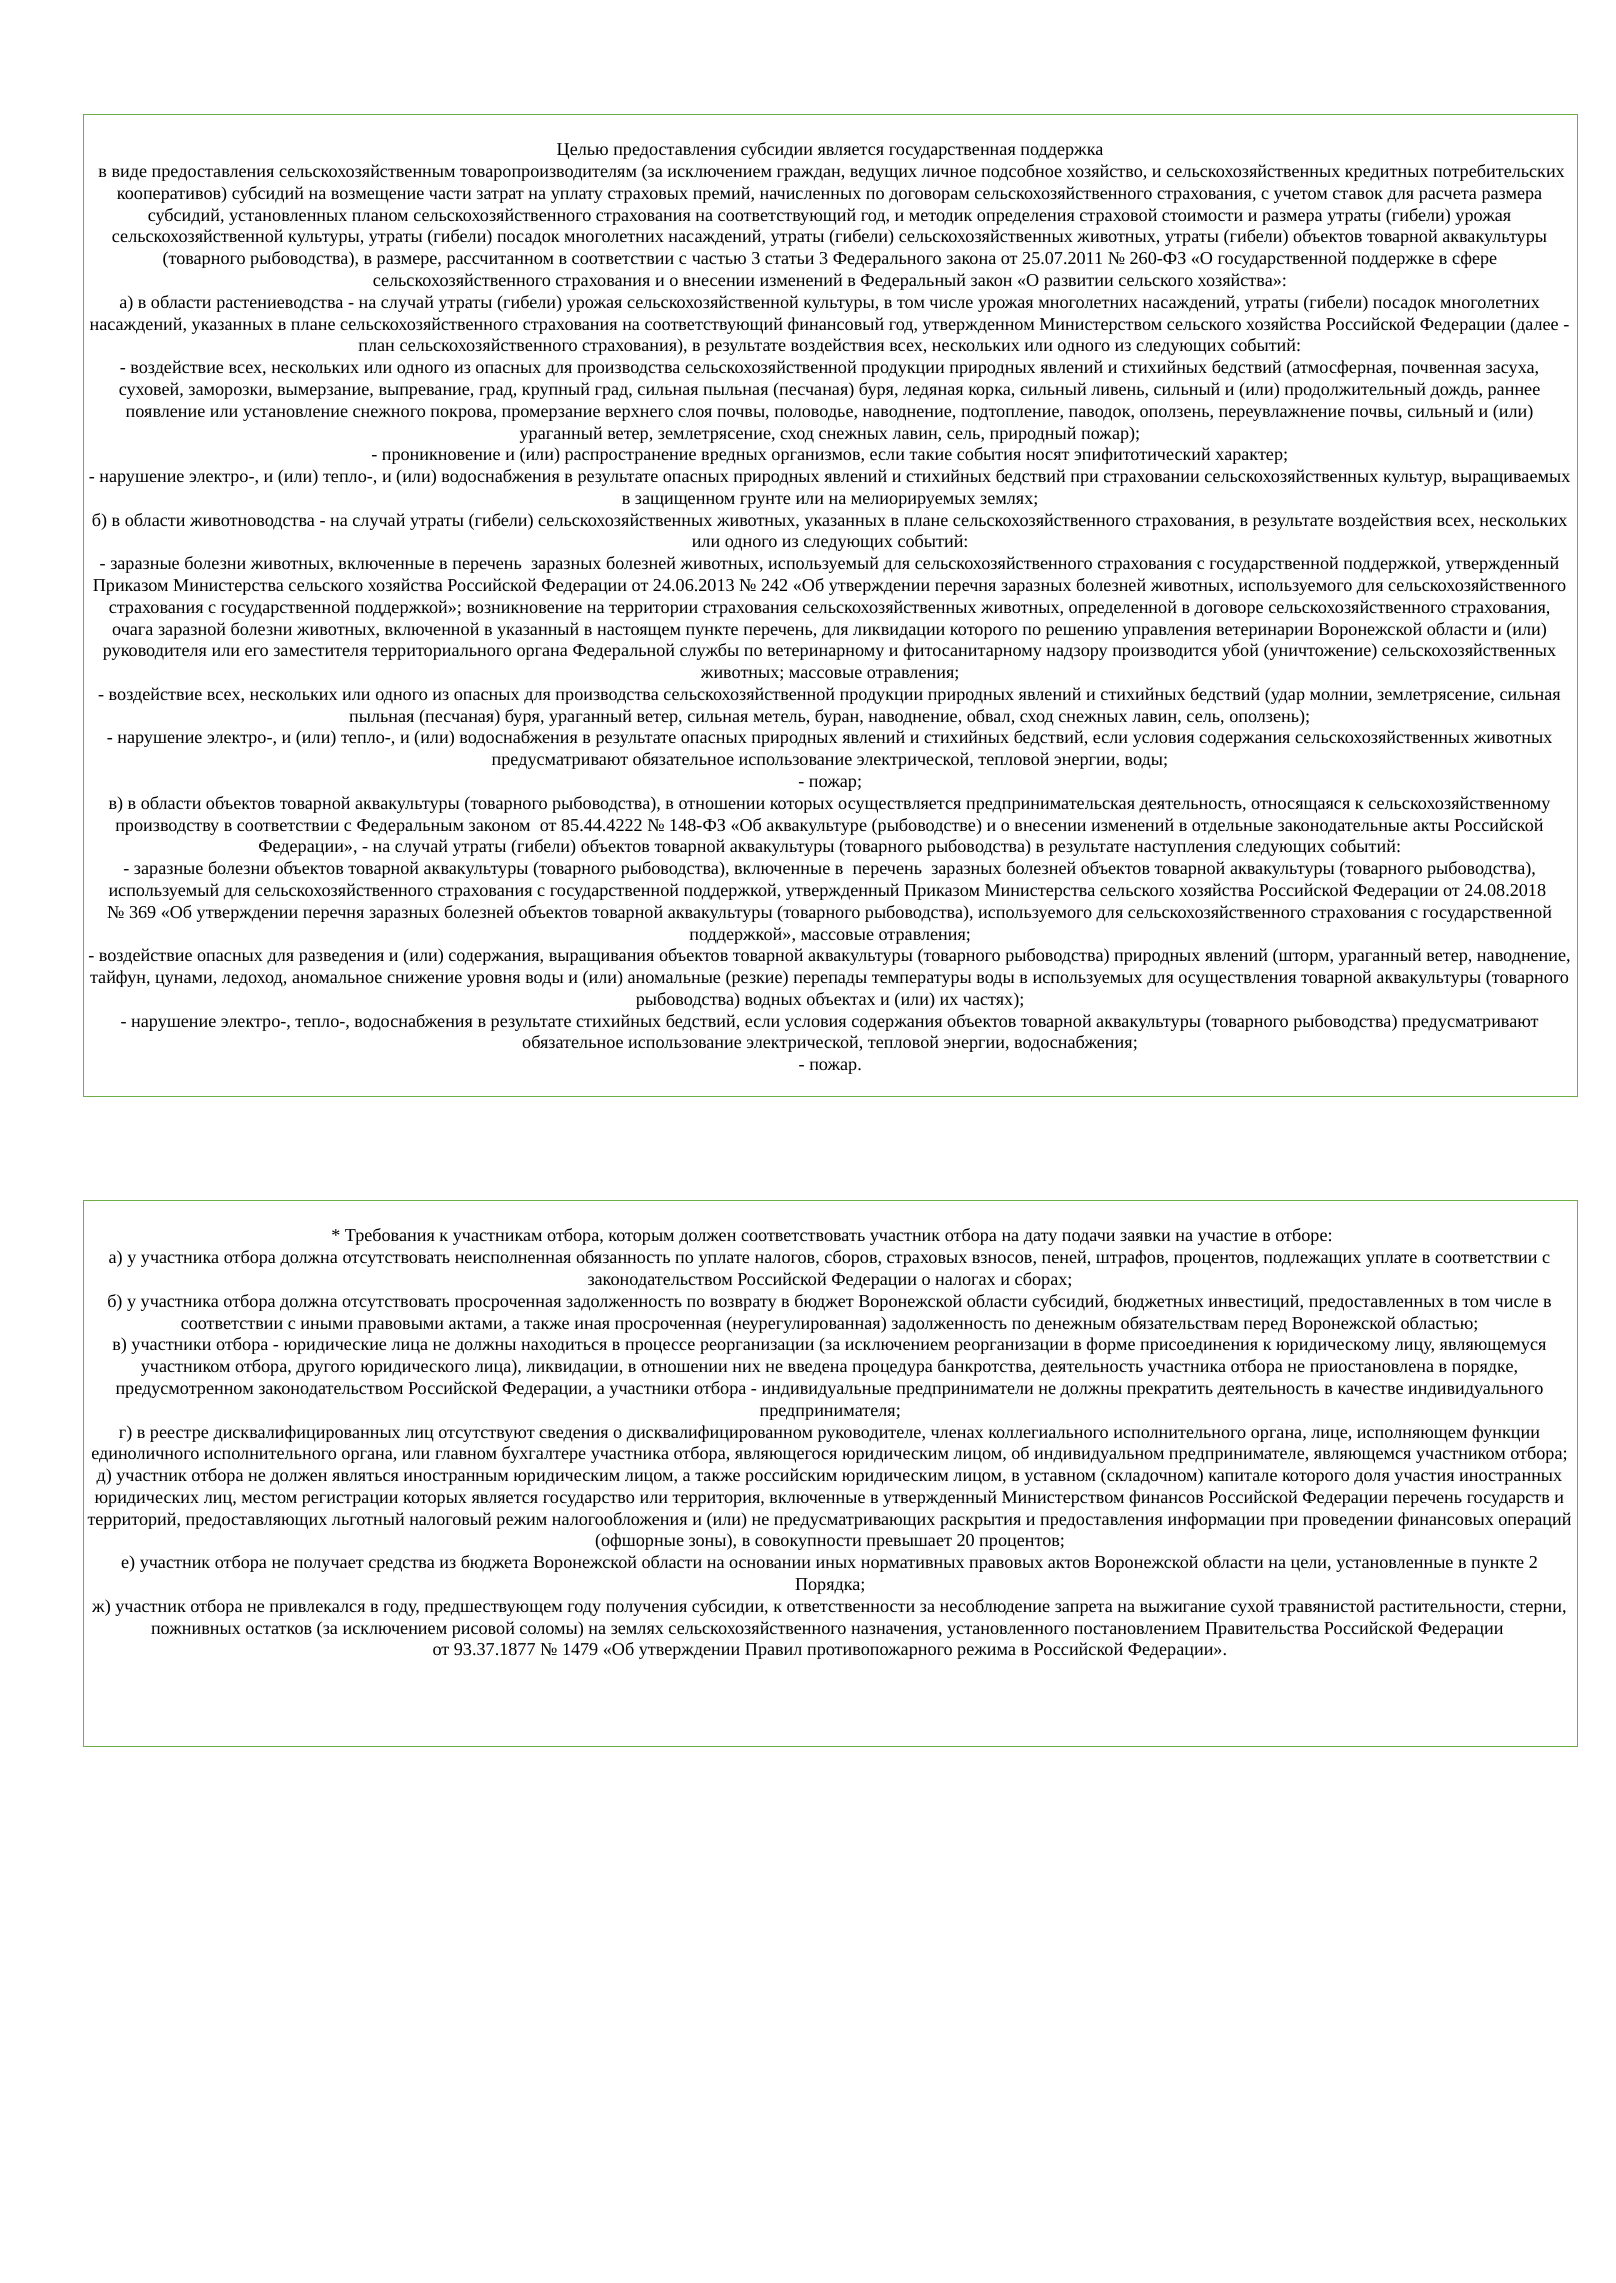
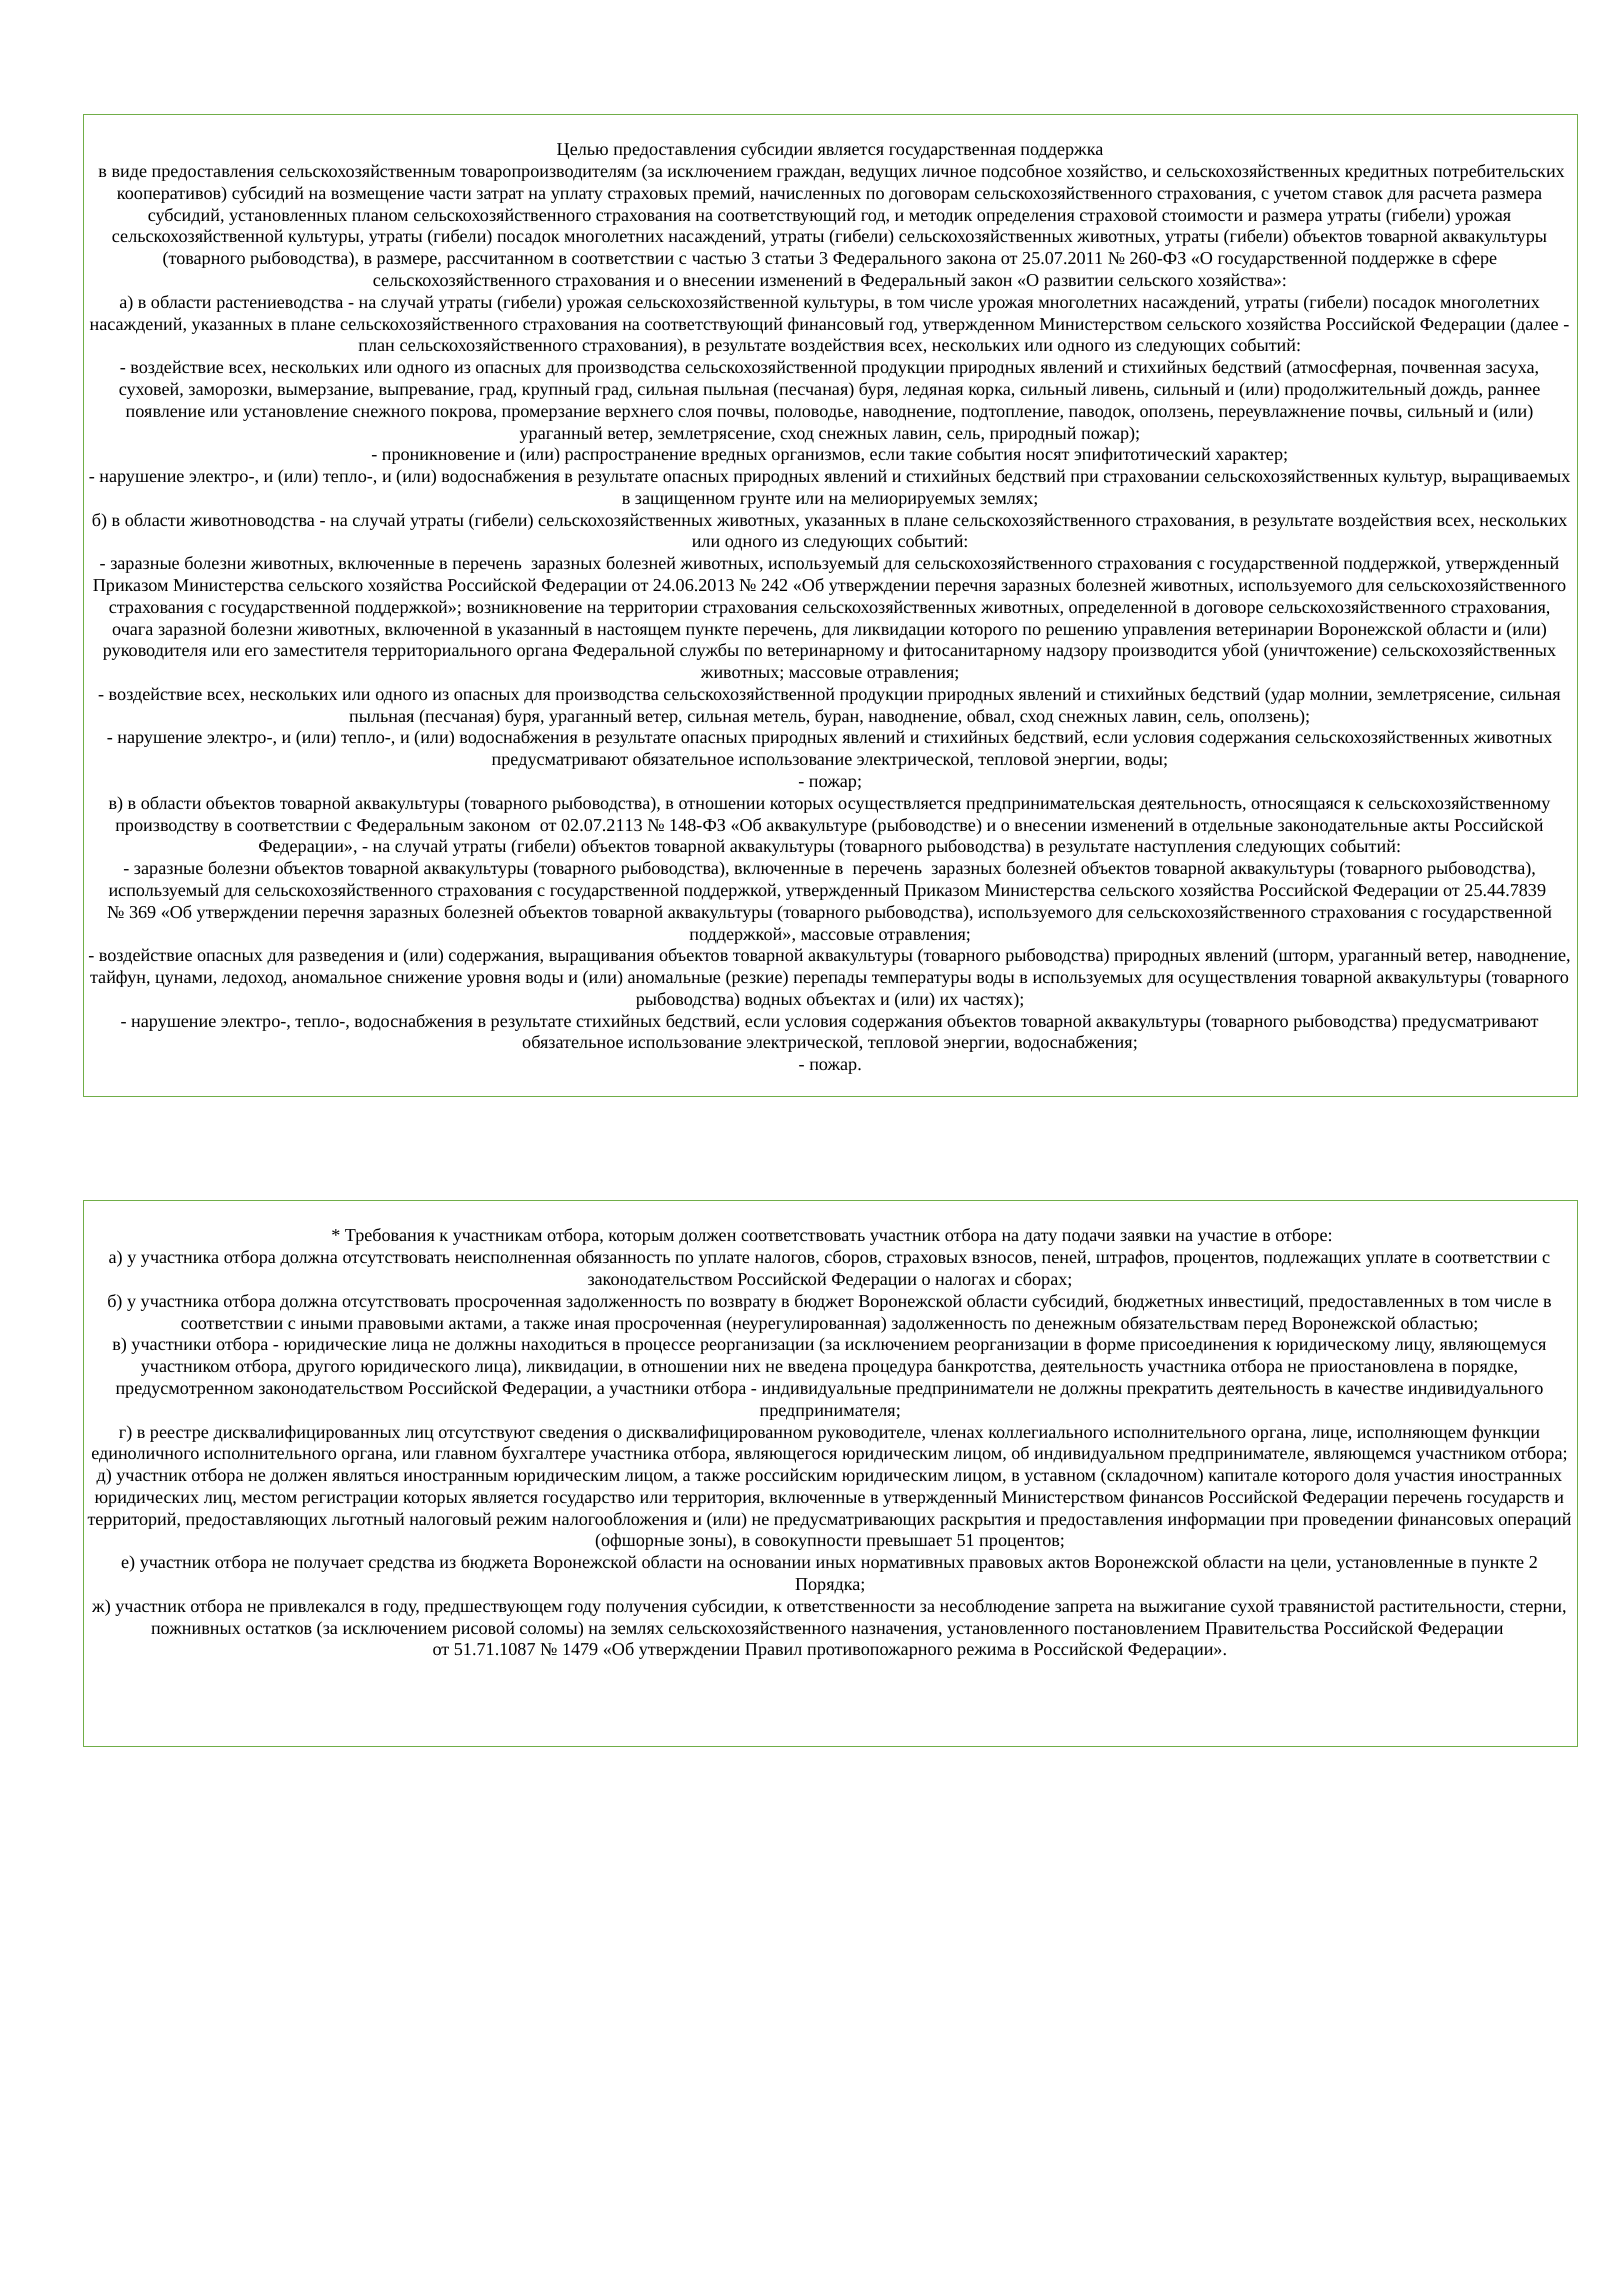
85.44.4222: 85.44.4222 -> 02.07.2113
24.08.2018: 24.08.2018 -> 25.44.7839
20: 20 -> 51
93.37.1877: 93.37.1877 -> 51.71.1087
